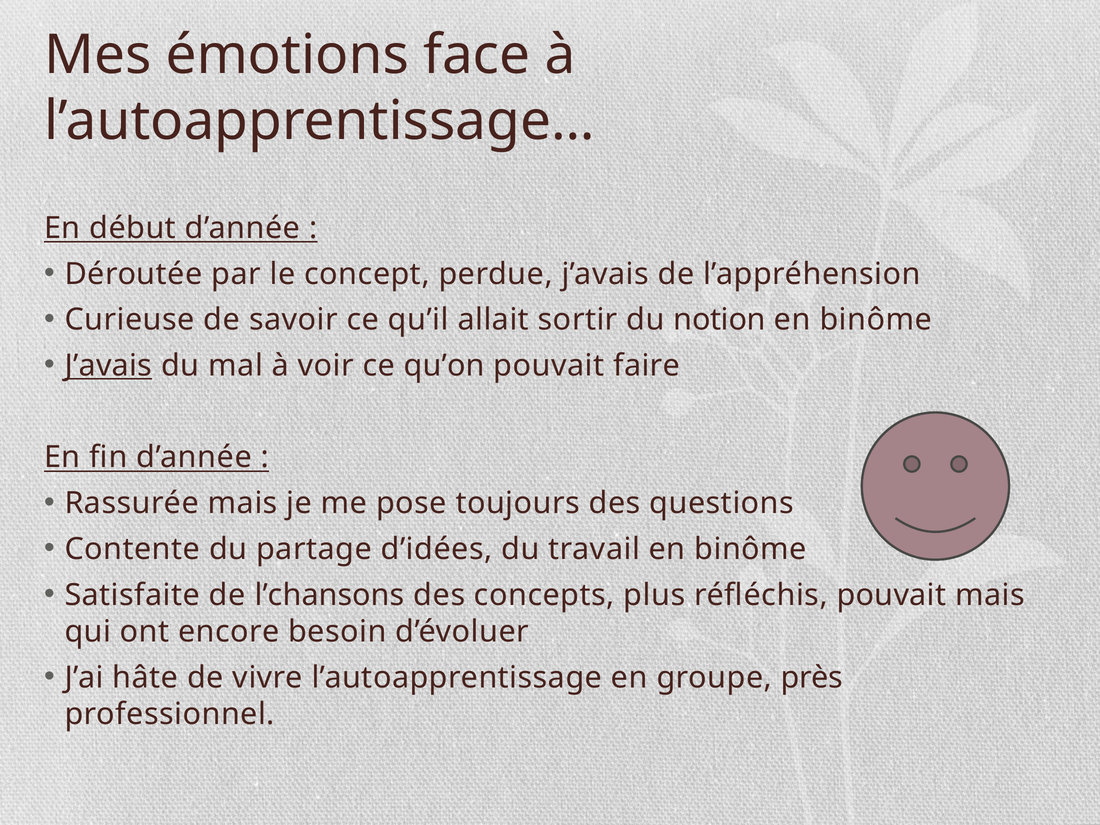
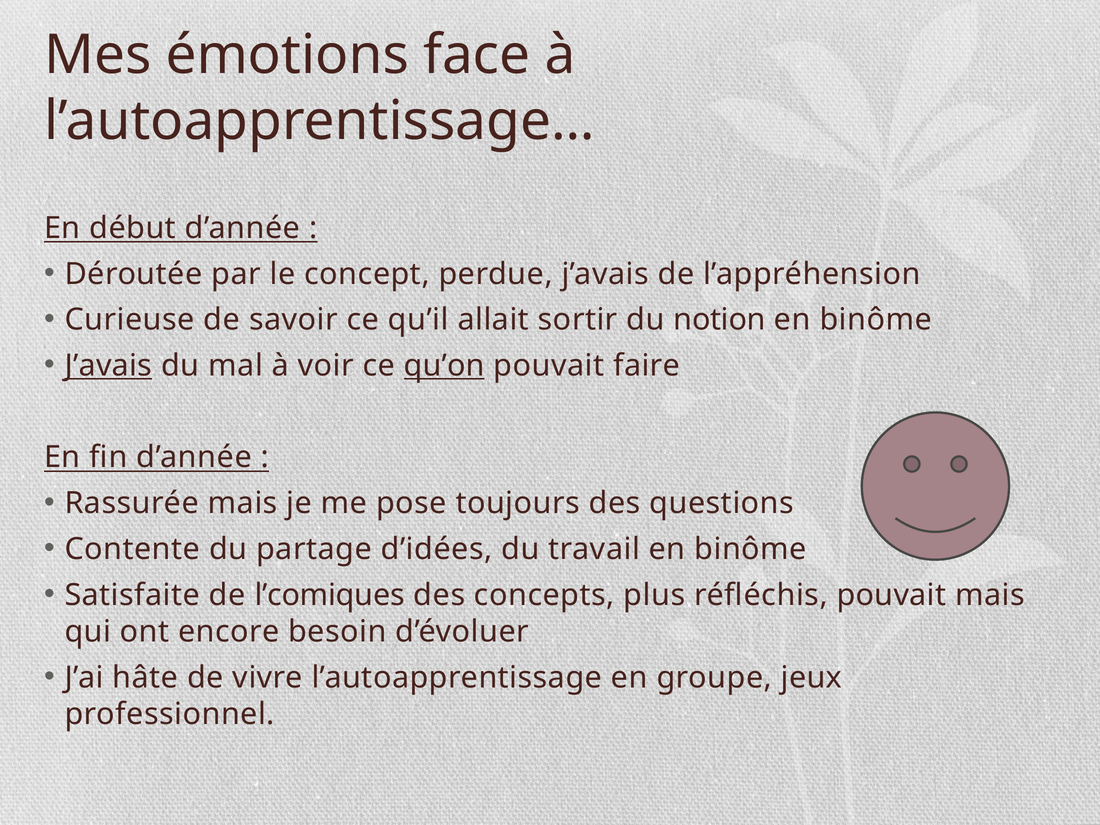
qu’on underline: none -> present
l’chansons: l’chansons -> l’comiques
près: près -> jeux
